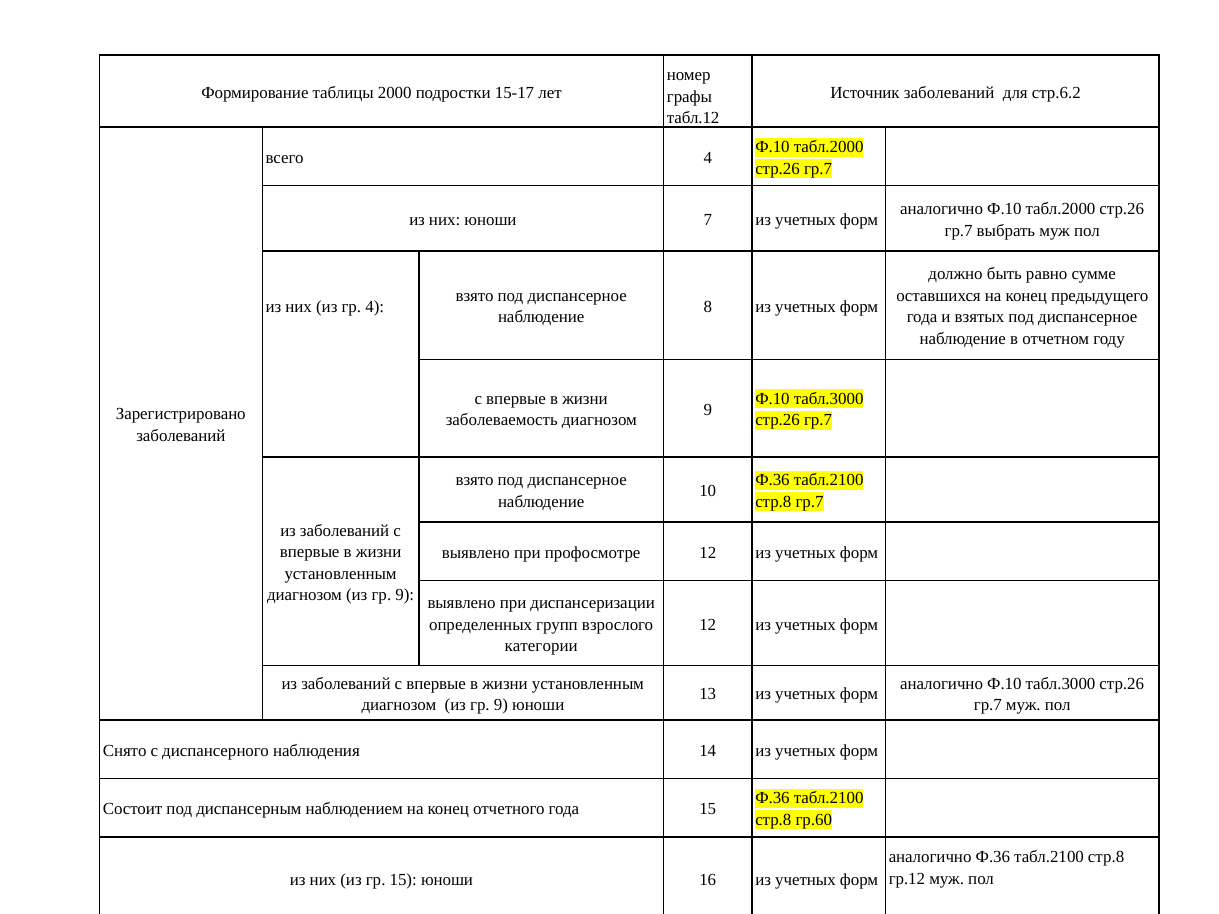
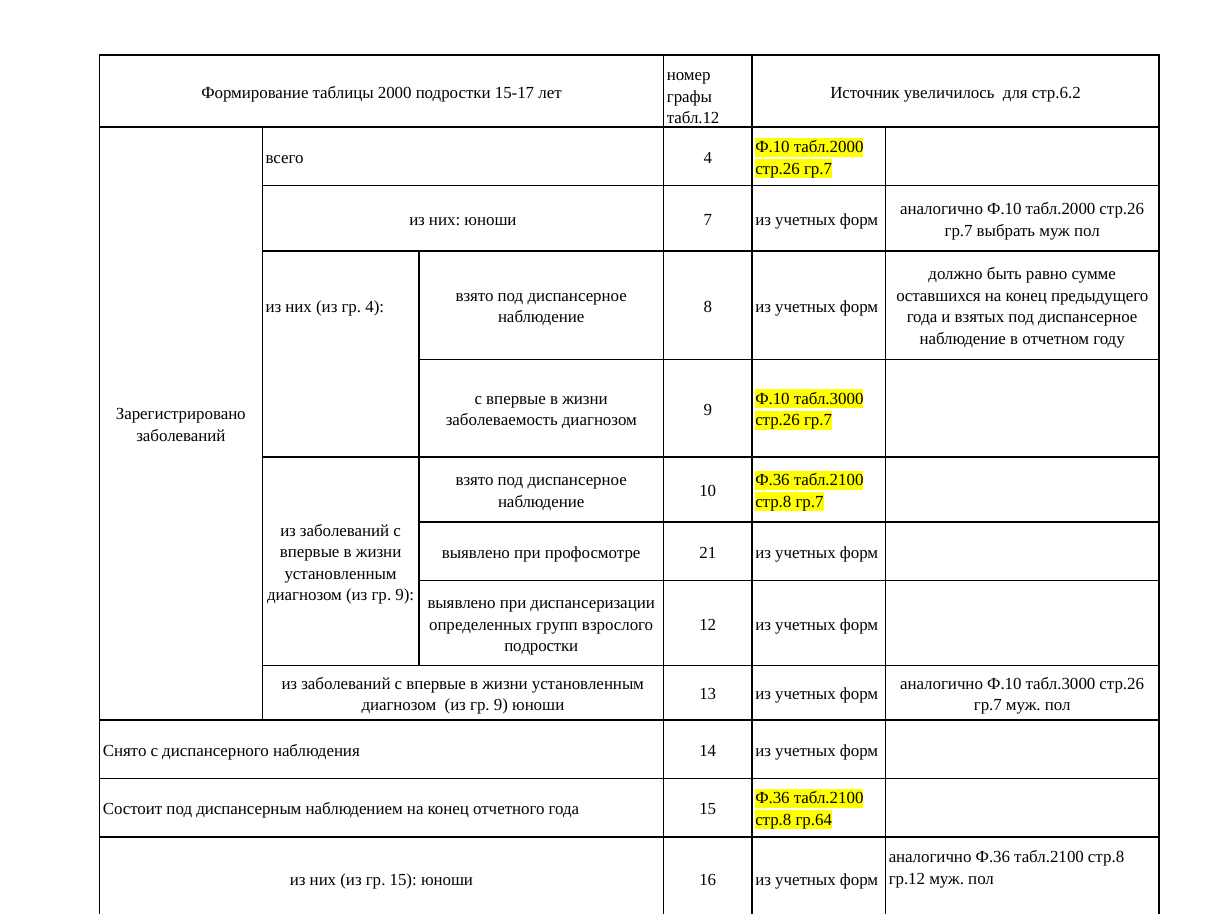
Источник заболеваний: заболеваний -> увеличилось
профосмотре 12: 12 -> 21
категории at (541, 646): категории -> подростки
гр.60: гр.60 -> гр.64
